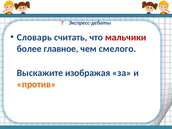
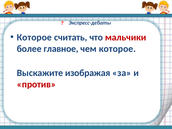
Словарь at (34, 37): Словарь -> Которое
чем смелого: смелого -> которое
против colour: orange -> red
